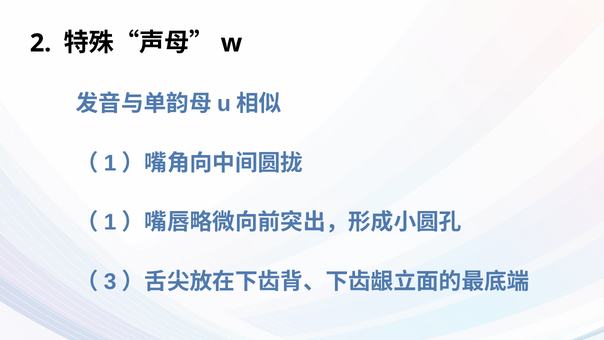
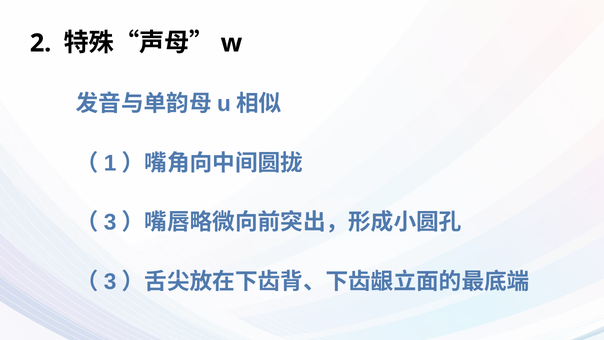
1 at (110, 222): 1 -> 3
